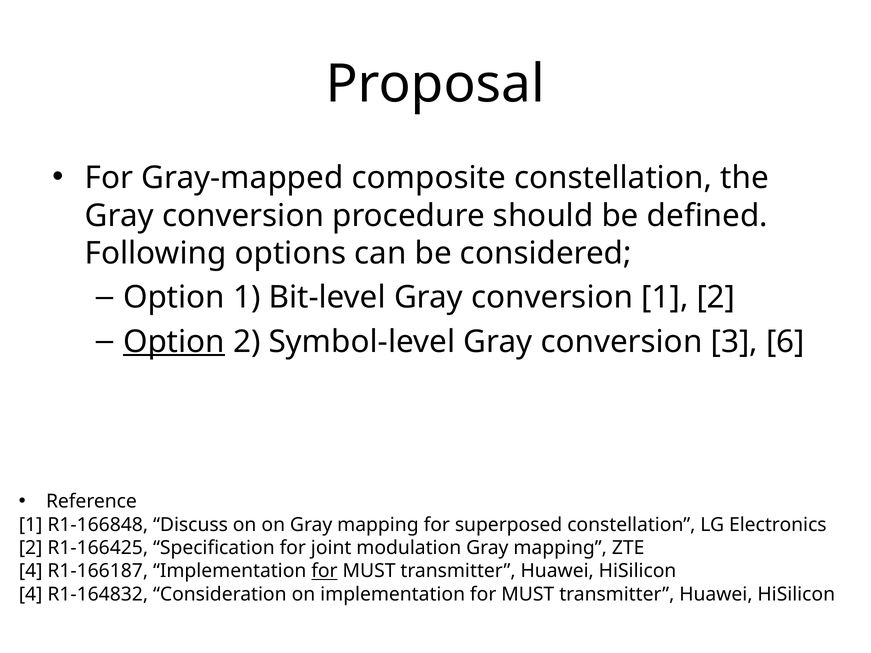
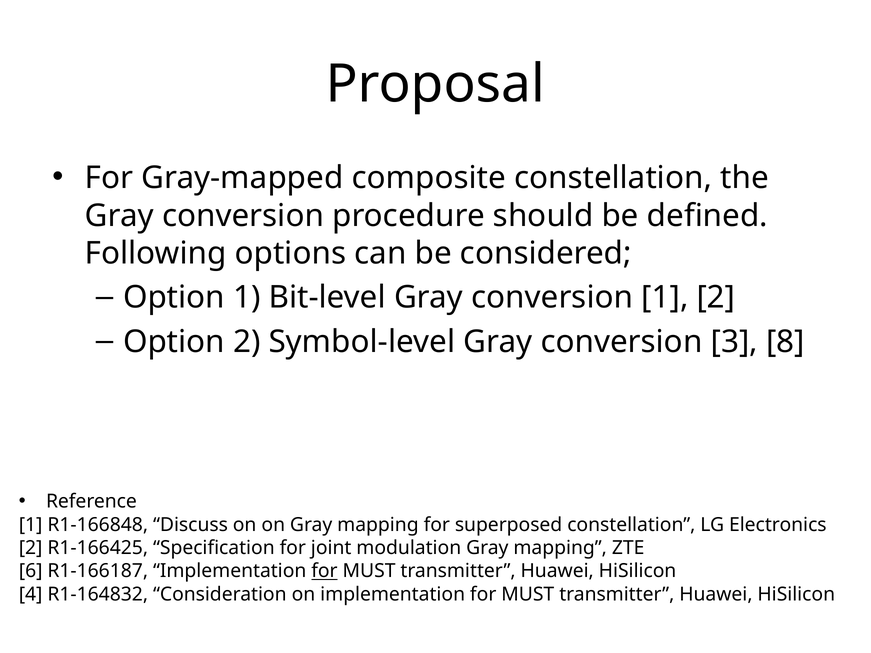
Option at (174, 342) underline: present -> none
6: 6 -> 8
4 at (31, 571): 4 -> 6
